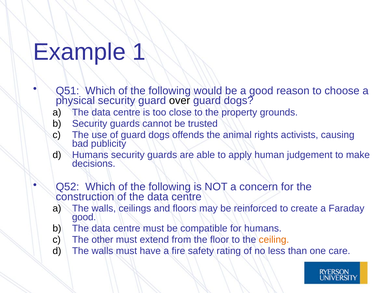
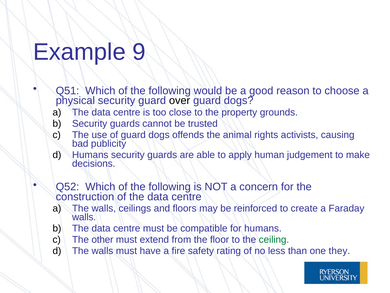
1: 1 -> 9
good at (84, 217): good -> walls
ceiling colour: orange -> green
care: care -> they
